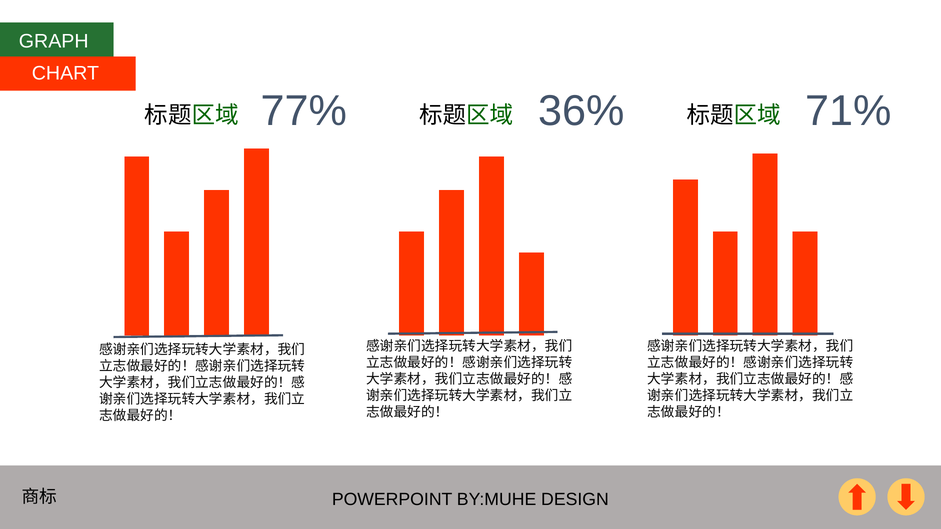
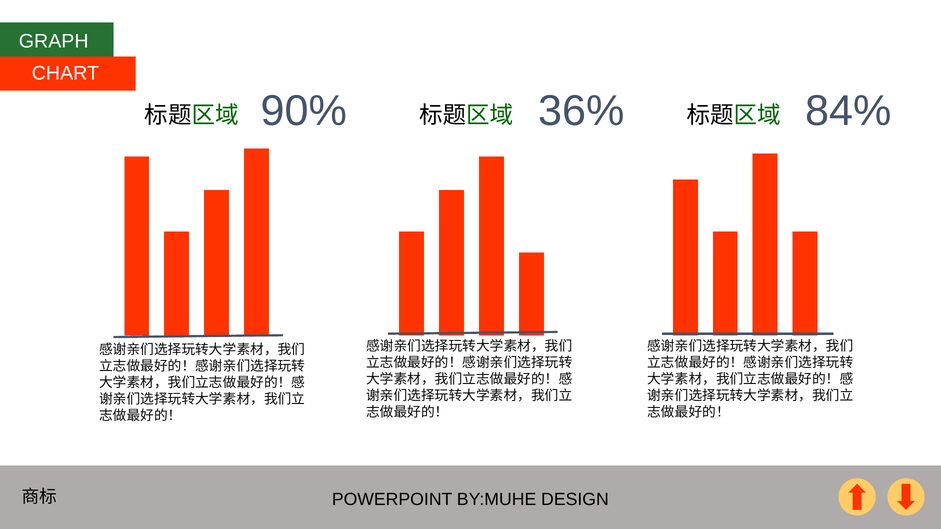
77%: 77% -> 90%
71%: 71% -> 84%
